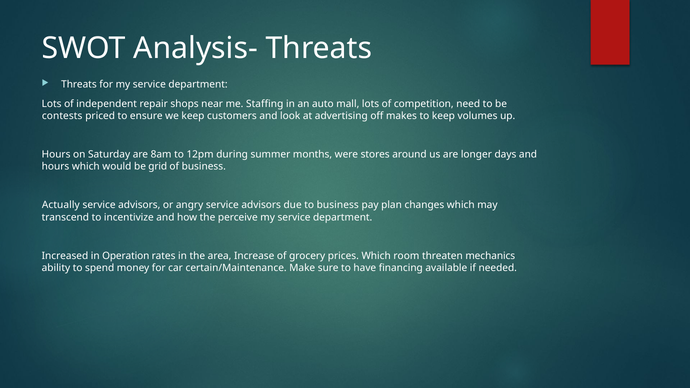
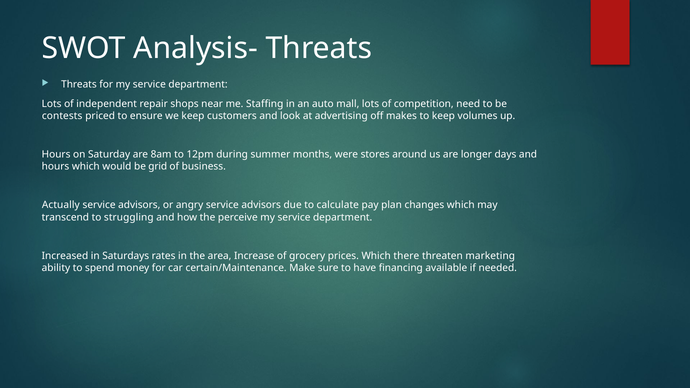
to business: business -> calculate
incentivize: incentivize -> struggling
Operation: Operation -> Saturdays
room: room -> there
mechanics: mechanics -> marketing
